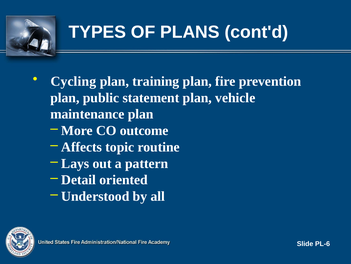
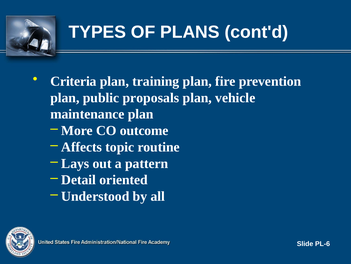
Cycling: Cycling -> Criteria
statement: statement -> proposals
